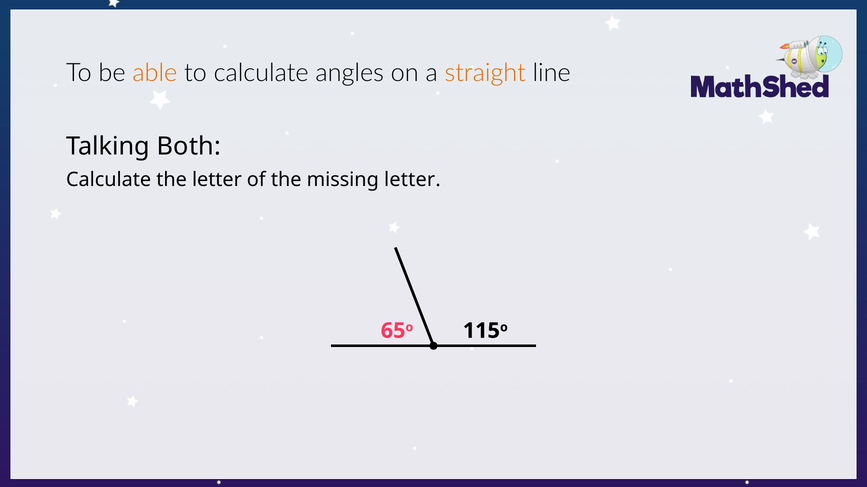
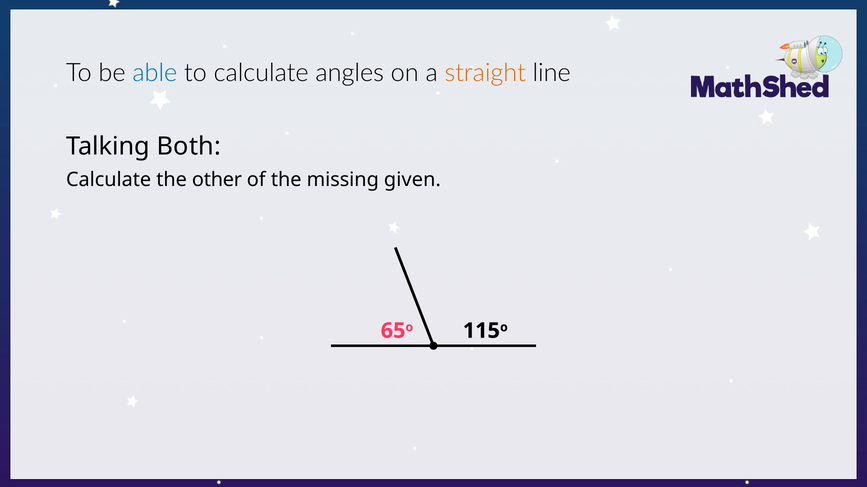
able colour: orange -> blue
the letter: letter -> other
missing letter: letter -> given
